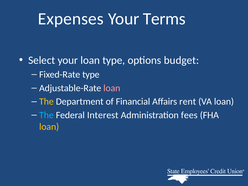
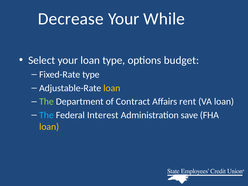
Expenses: Expenses -> Decrease
Terms: Terms -> While
loan at (112, 88) colour: pink -> yellow
The at (46, 102) colour: yellow -> light green
Financial: Financial -> Contract
fees: fees -> save
